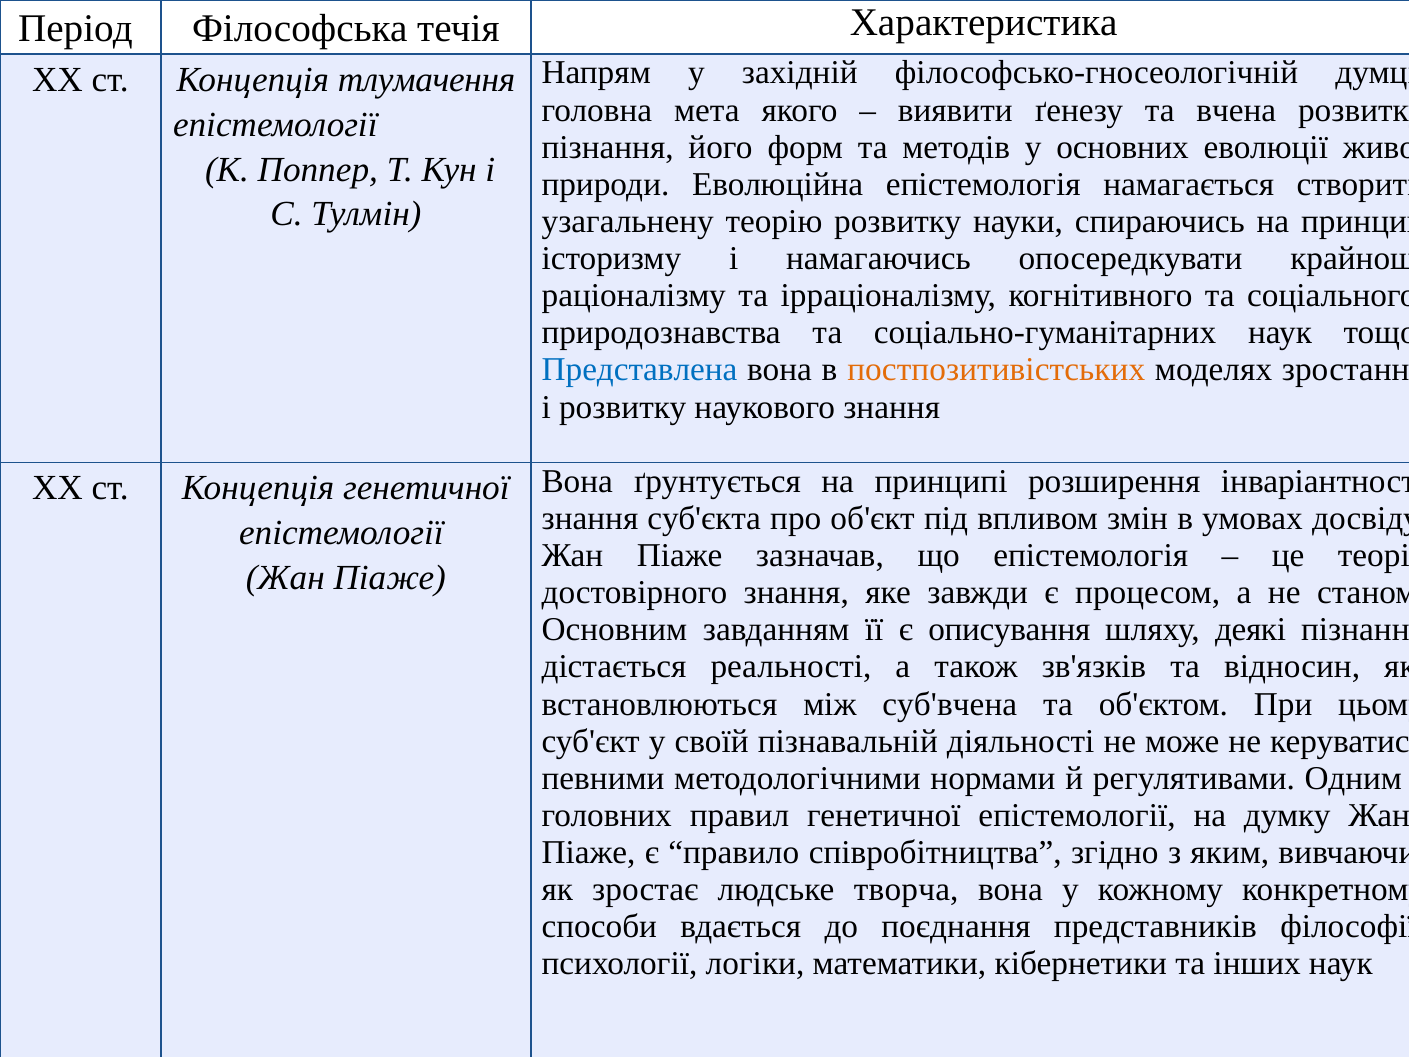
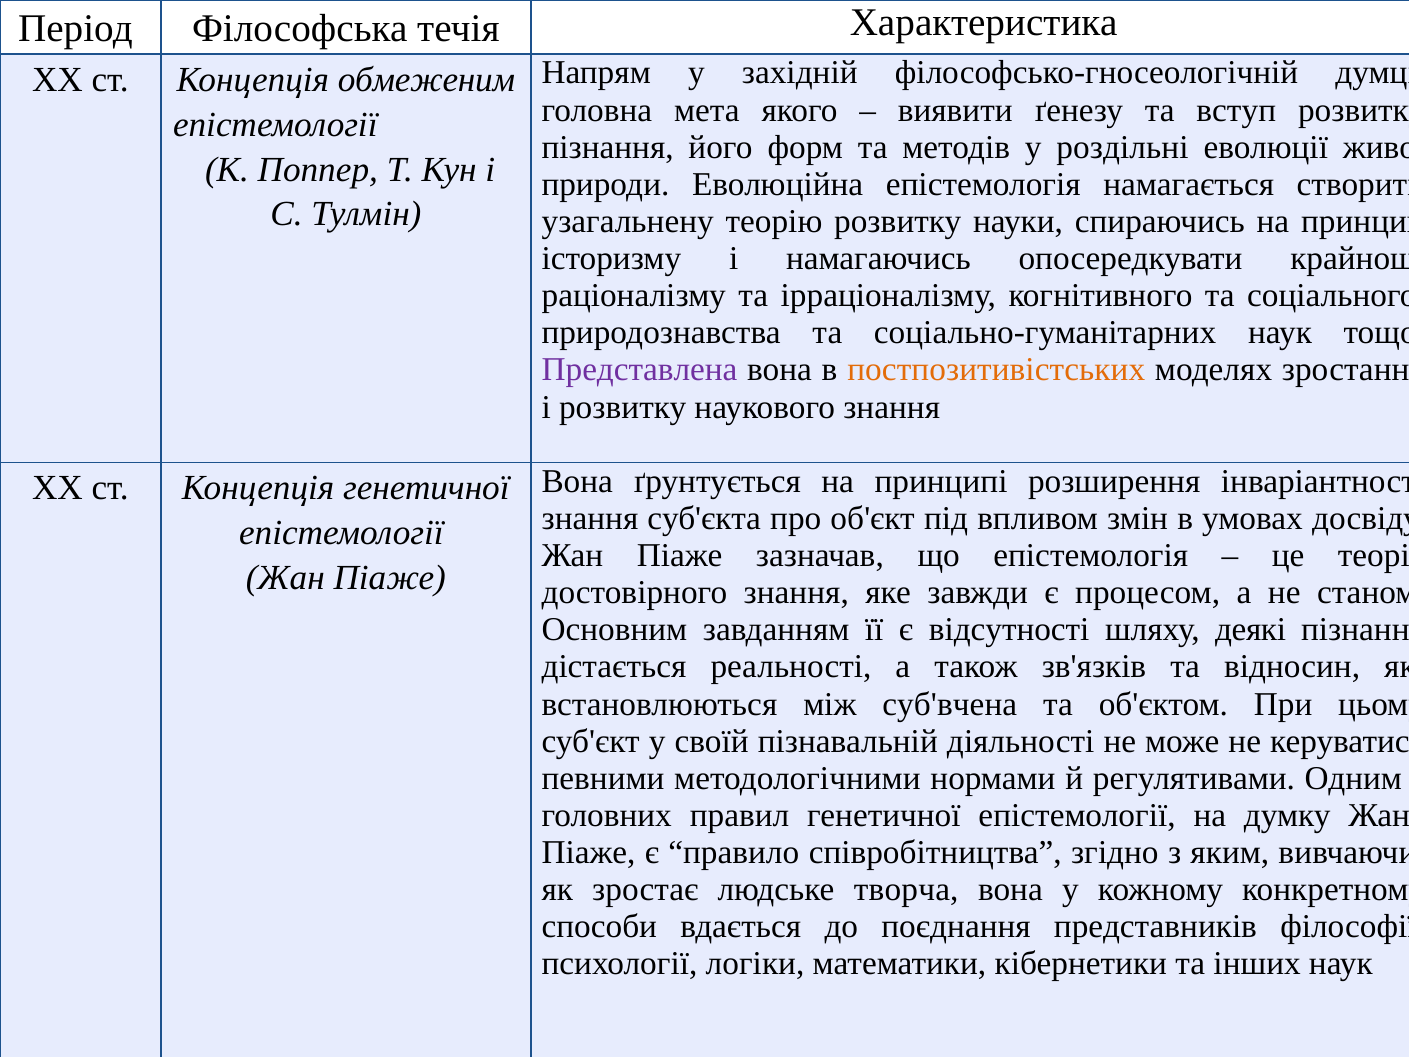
тлумачення: тлумачення -> обмеженим
вчена: вчена -> вступ
основних: основних -> роздільні
Представлена colour: blue -> purple
описування: описування -> відсутності
